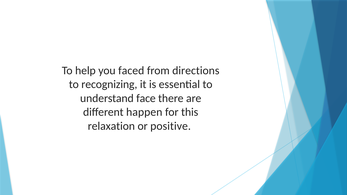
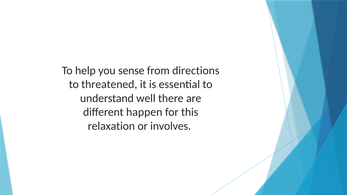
faced: faced -> sense
recognizing: recognizing -> threatened
face: face -> well
positive: positive -> involves
